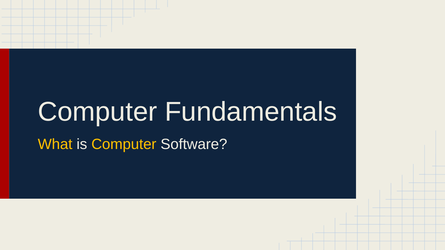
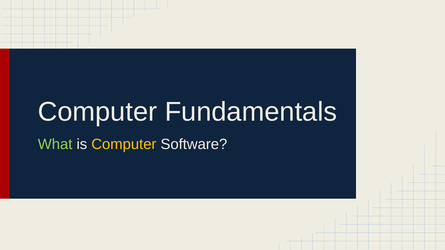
What colour: yellow -> light green
